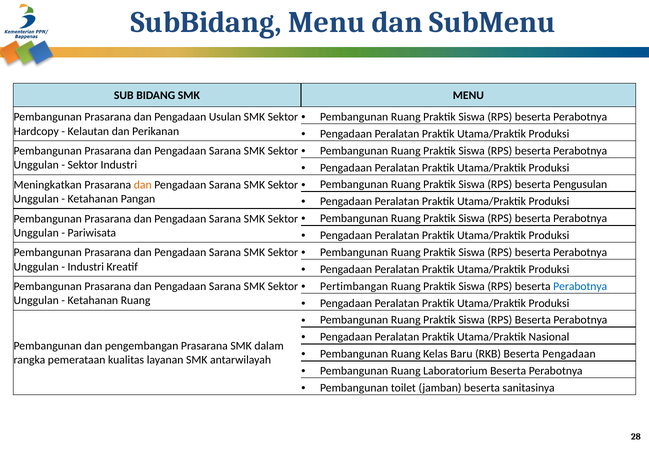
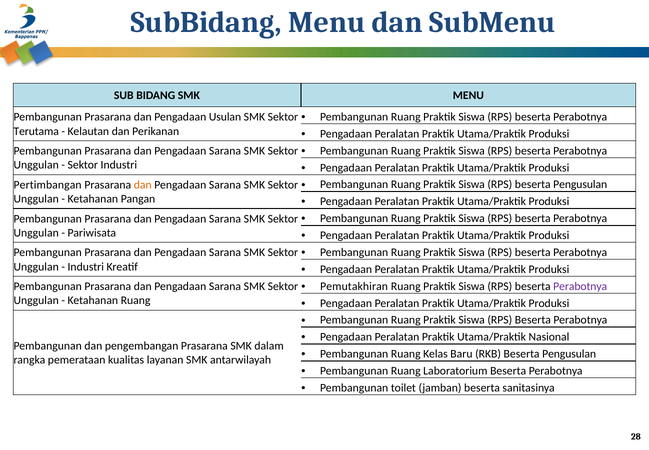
Hardcopy: Hardcopy -> Terutama
Meningkatkan: Meningkatkan -> Pertimbangan
Pertimbangan: Pertimbangan -> Pemutakhiran
Perabotnya at (580, 286) colour: blue -> purple
RKB Beserta Pengadaan: Pengadaan -> Pengusulan
